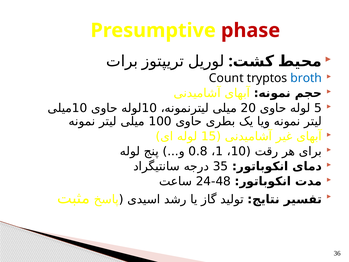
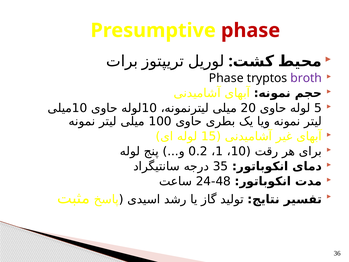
Count at (226, 78): Count -> Phase
broth colour: blue -> purple
0.8: 0.8 -> 0.2
